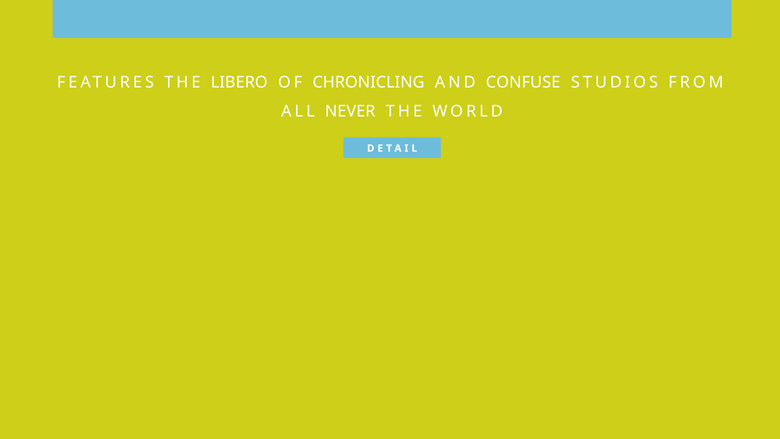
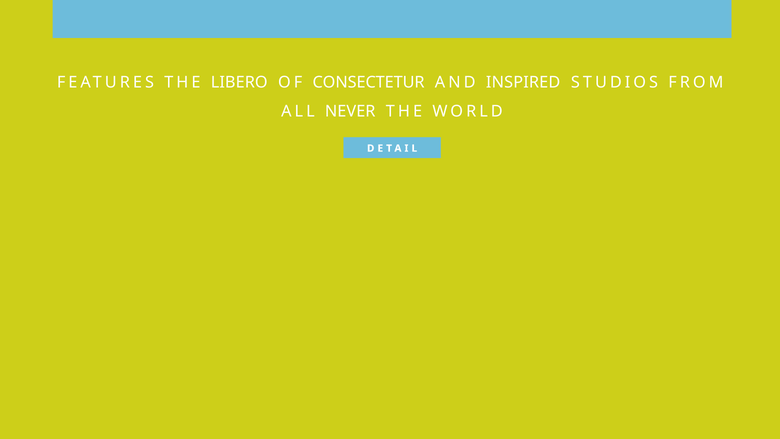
CHRONICLING: CHRONICLING -> CONSECTETUR
CONFUSE: CONFUSE -> INSPIRED
